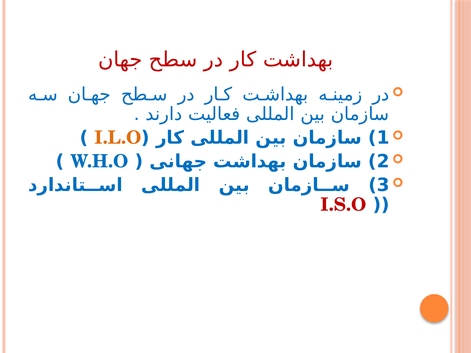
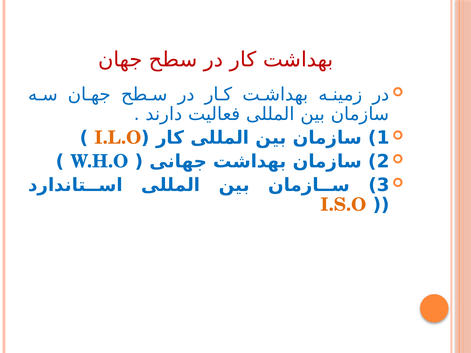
I.S.O colour: red -> orange
